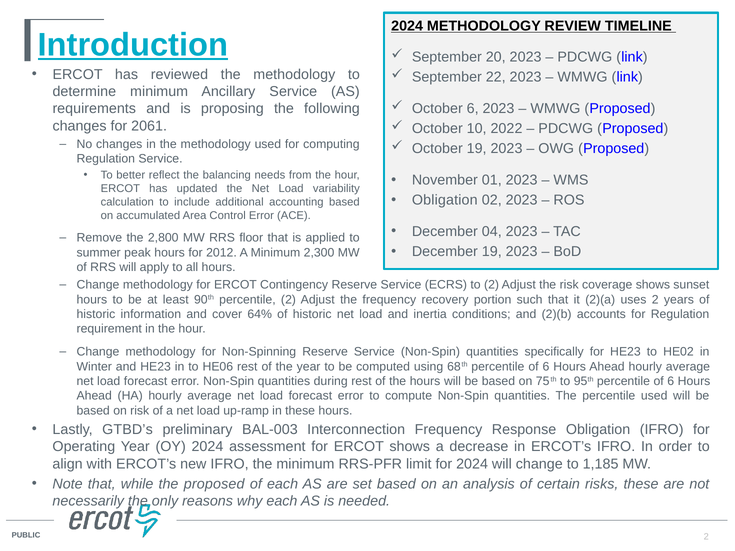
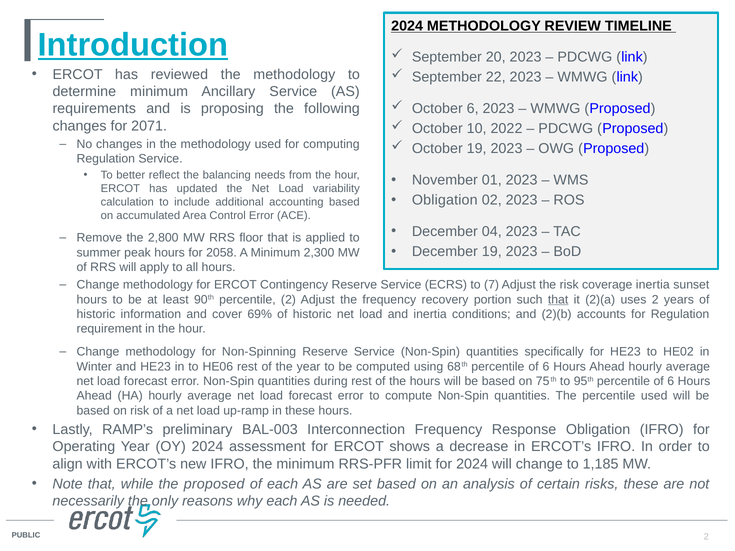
2061: 2061 -> 2071
2012: 2012 -> 2058
to 2: 2 -> 7
coverage shows: shows -> inertia
that at (558, 300) underline: none -> present
64%: 64% -> 69%
GTBD’s: GTBD’s -> RAMP’s
